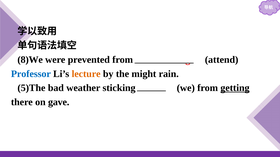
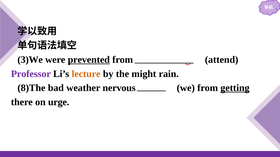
8)We: 8)We -> 3)We
prevented underline: none -> present
Professor colour: blue -> purple
5)The: 5)The -> 8)The
sticking: sticking -> nervous
gave: gave -> urge
